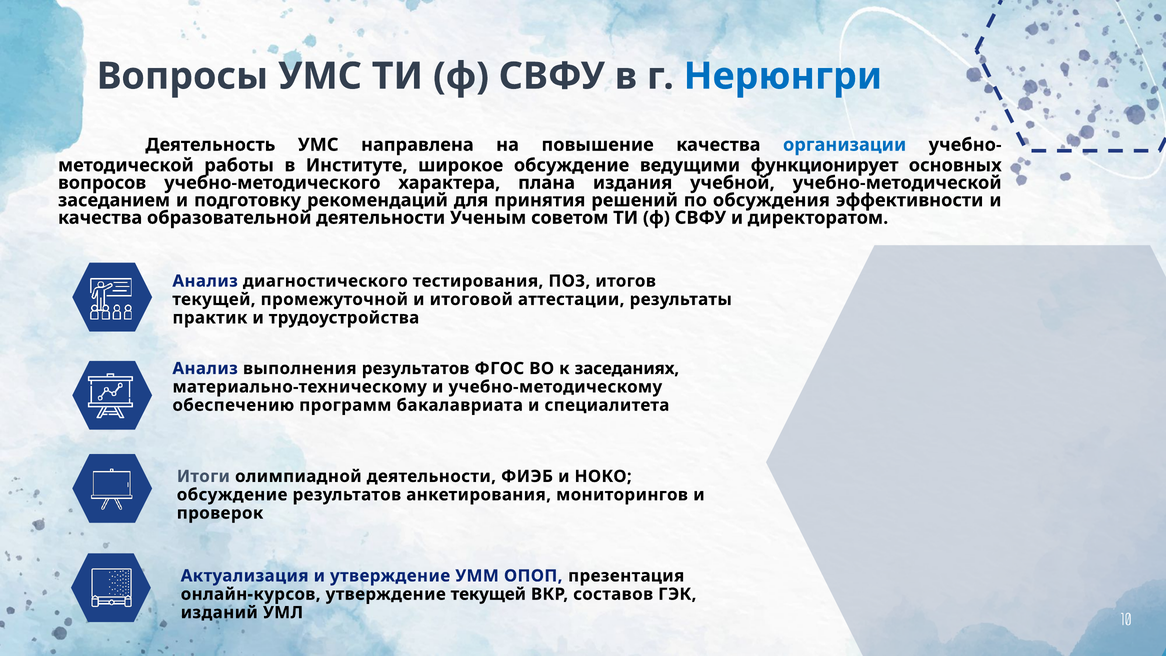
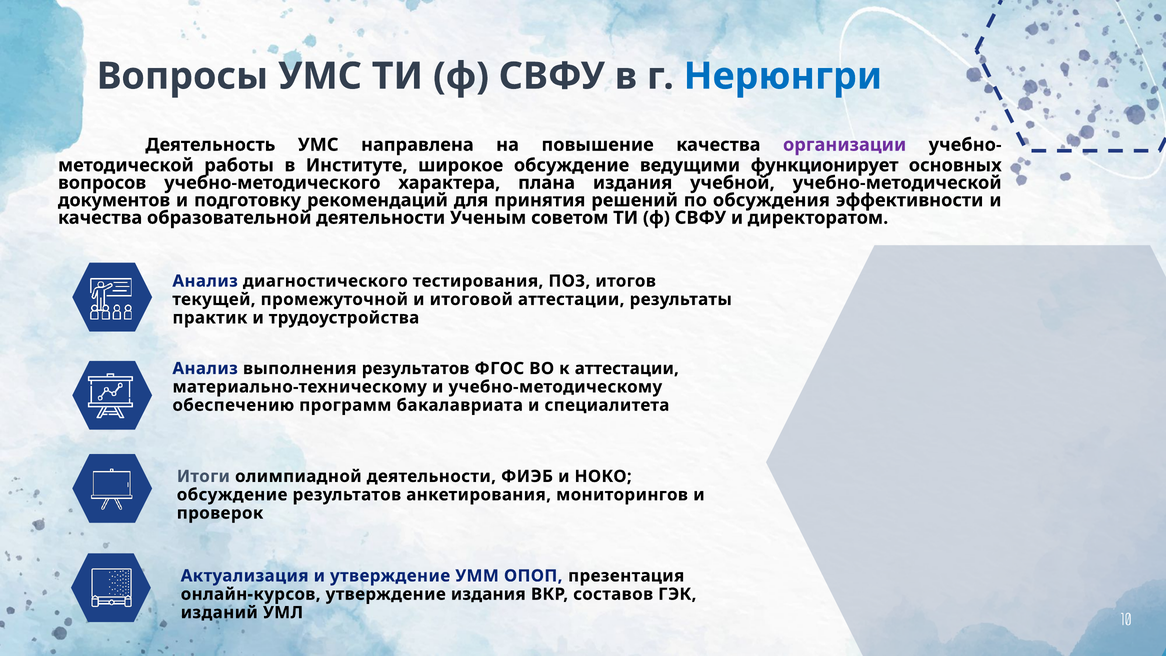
организации colour: blue -> purple
заседанием: заседанием -> документов
к заседаниях: заседаниях -> аттестации
утверждение текущей: текущей -> издания
